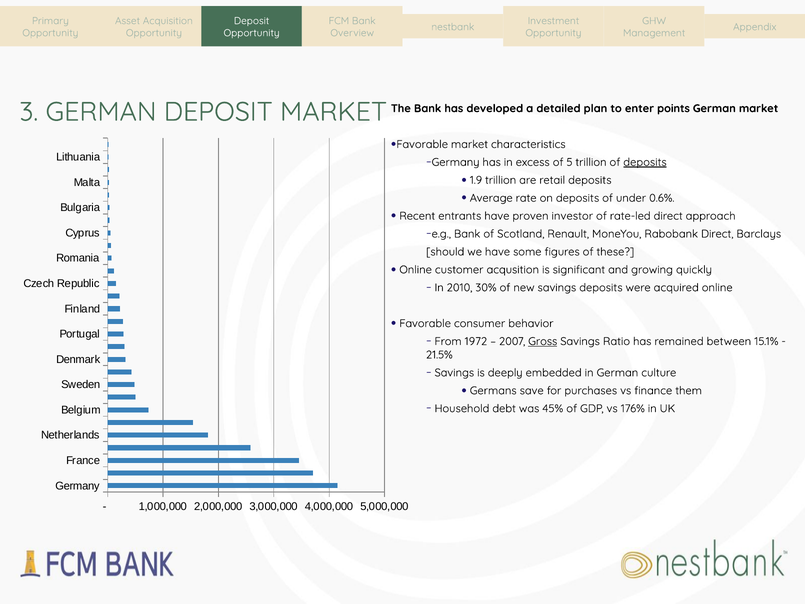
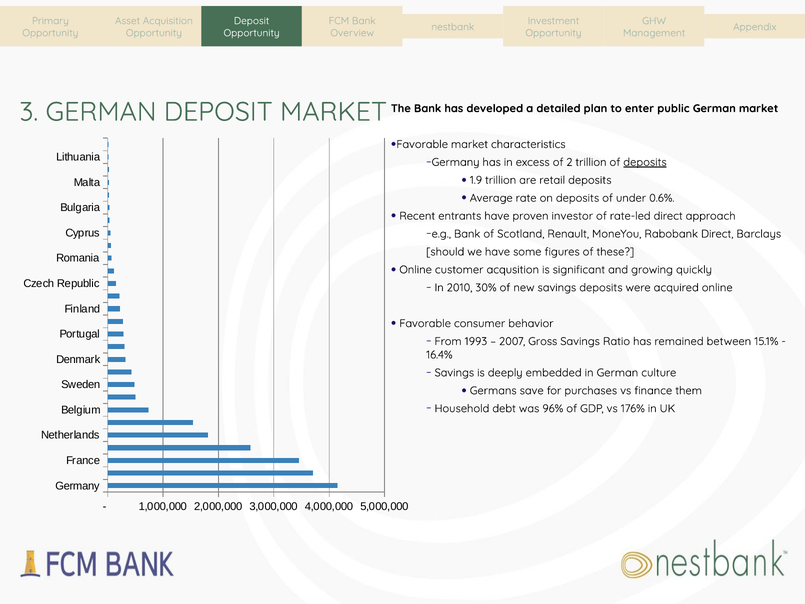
points: points -> public
5: 5 -> 2
1972: 1972 -> 1993
Gross underline: present -> none
21.5%: 21.5% -> 16.4%
45%: 45% -> 96%
